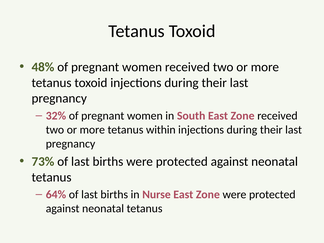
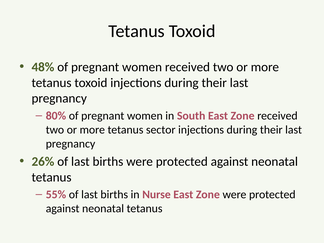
32%: 32% -> 80%
within: within -> sector
73%: 73% -> 26%
64%: 64% -> 55%
